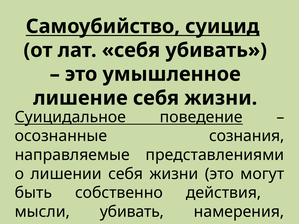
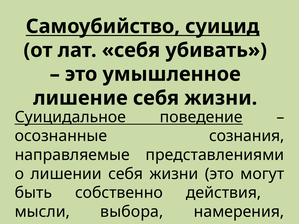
мысли убивать: убивать -> выбора
